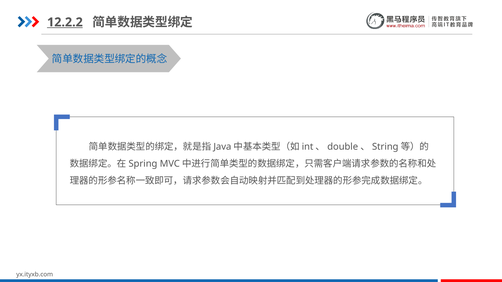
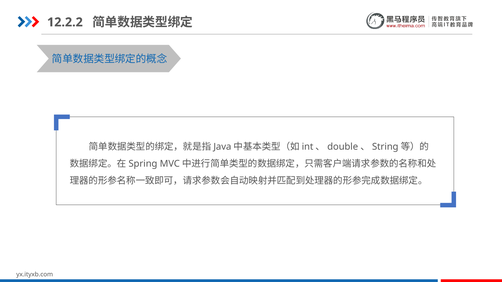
12.2.2 underline: present -> none
